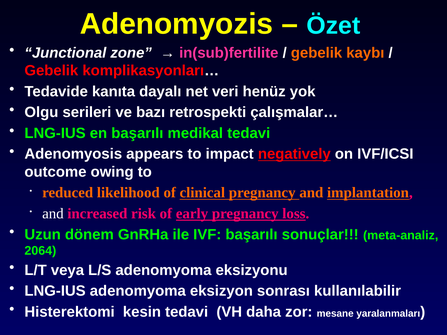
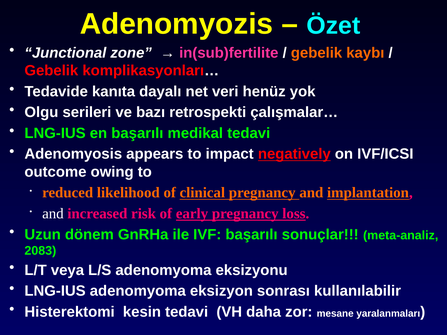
2064: 2064 -> 2083
